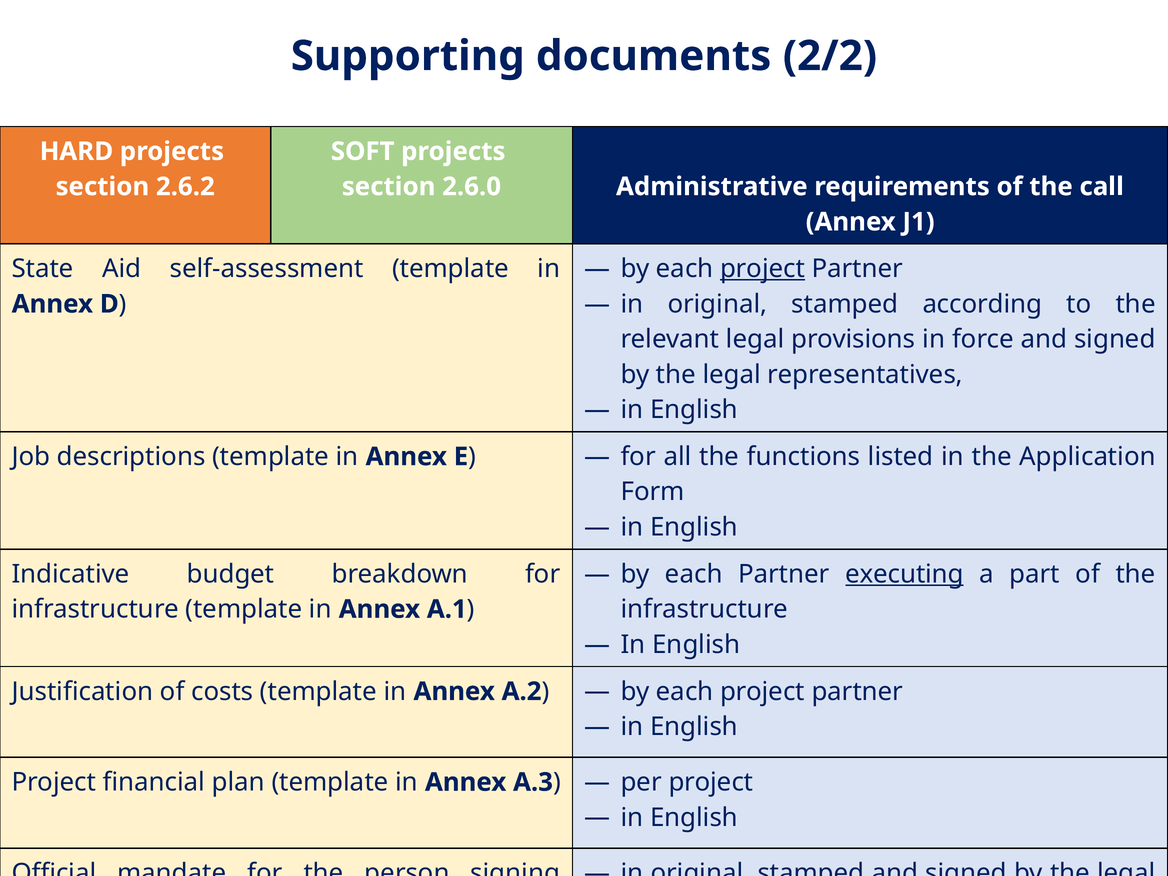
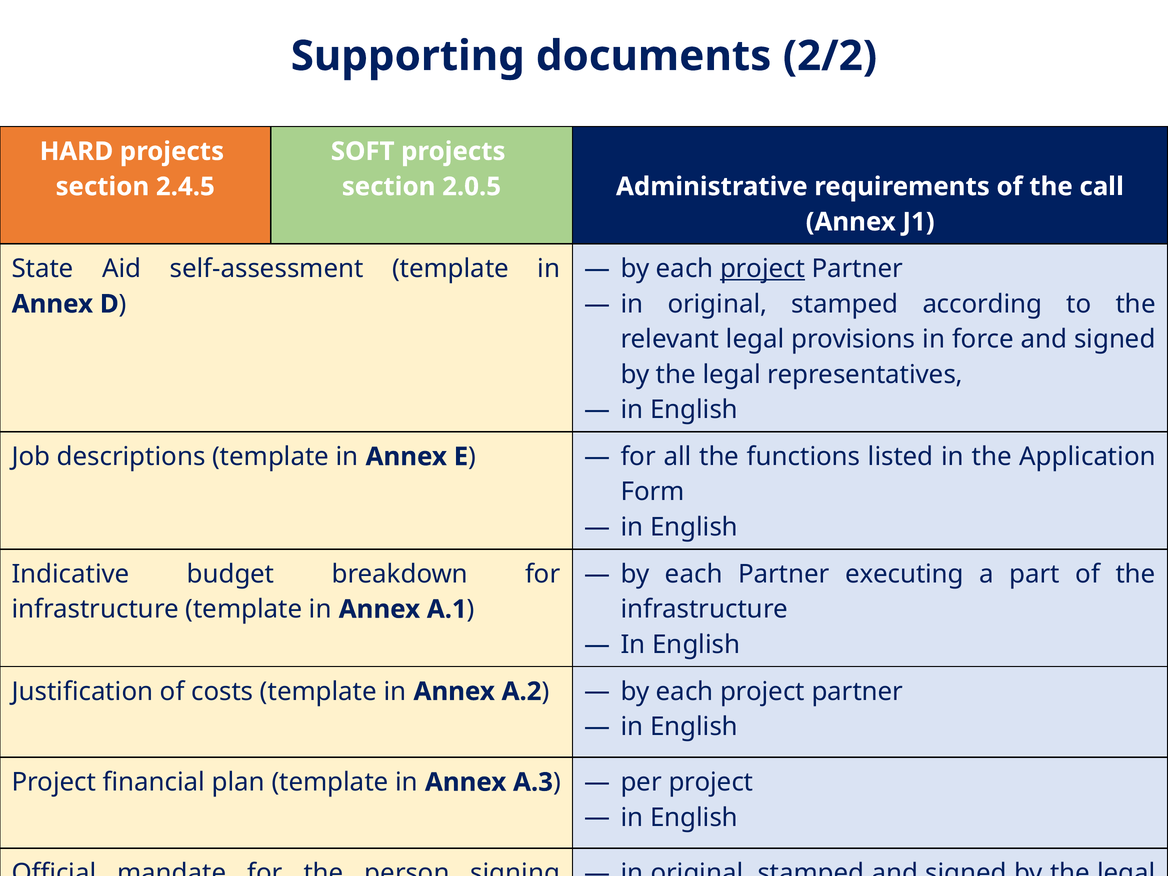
2.6.2: 2.6.2 -> 2.4.5
2.6.0: 2.6.0 -> 2.0.5
executing underline: present -> none
